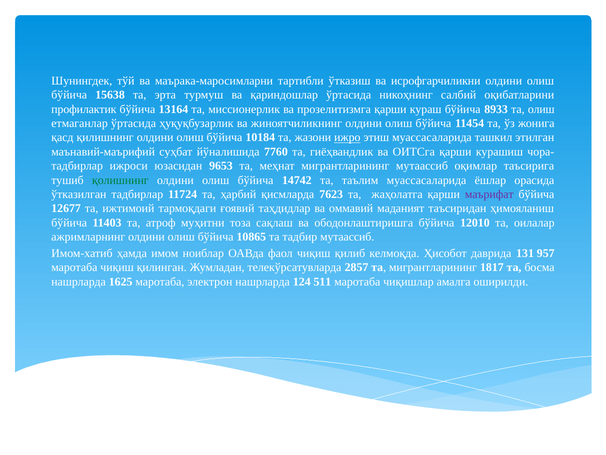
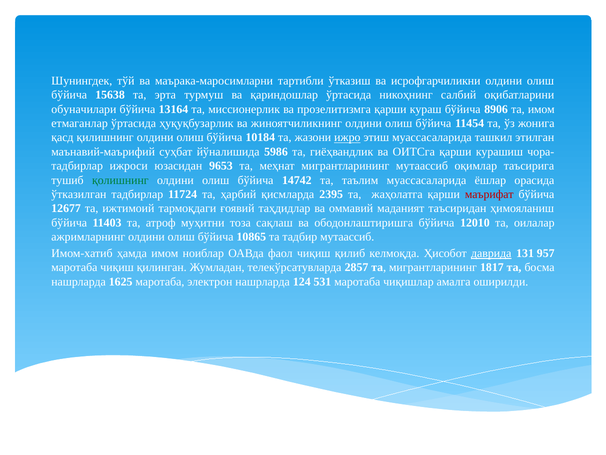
профилактик: профилактик -> обуначилари
8933: 8933 -> 8906
та олиш: олиш -> имом
7760: 7760 -> 5986
7623: 7623 -> 2395
маърифат colour: purple -> red
даврида underline: none -> present
511: 511 -> 531
